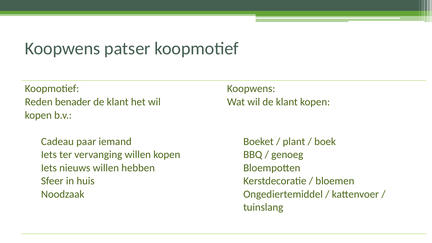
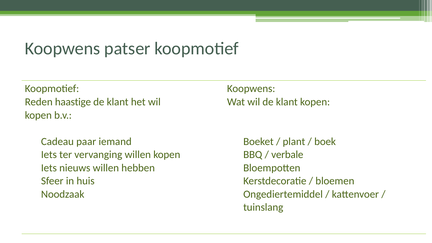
benader: benader -> haastige
genoeg: genoeg -> verbale
